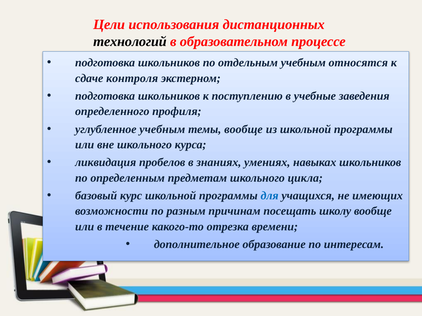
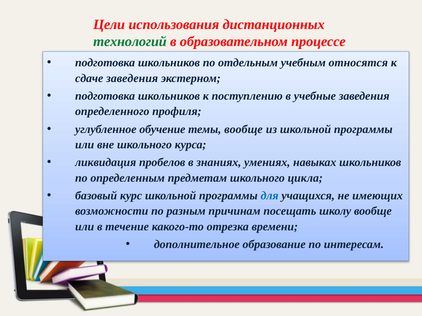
технологий colour: black -> green
сдаче контроля: контроля -> заведения
углубленное учебным: учебным -> обучение
